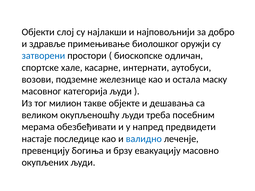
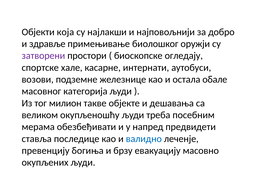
слој: слој -> која
затворени colour: blue -> purple
одличан: одличан -> огледају
маску: маску -> обале
настаје: настаје -> ставља
